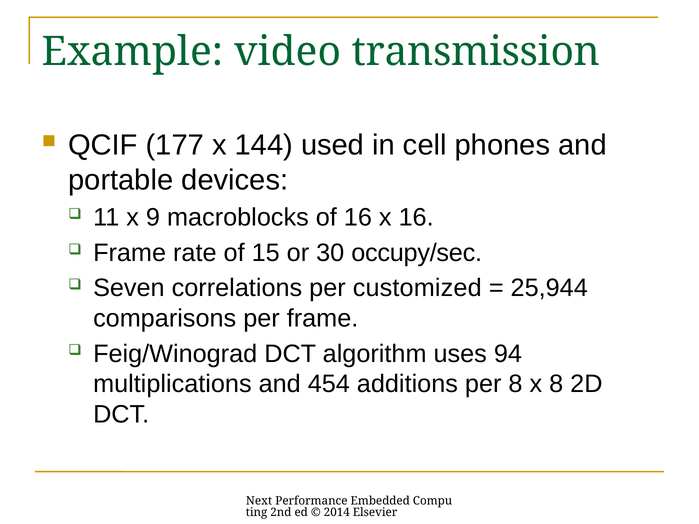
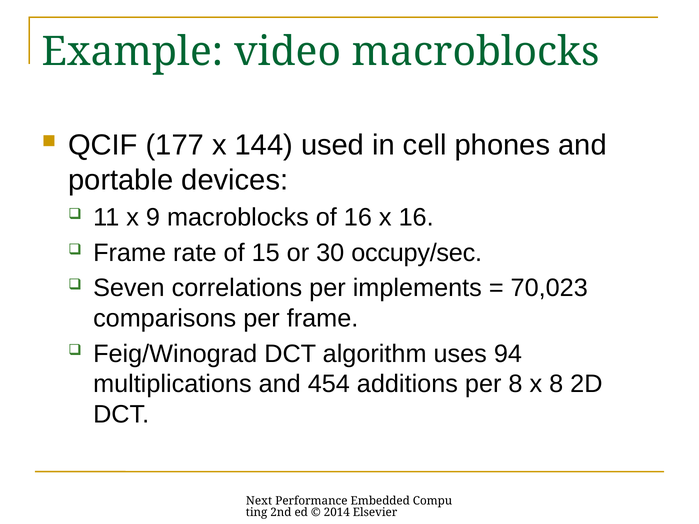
video transmission: transmission -> macroblocks
customized: customized -> implements
25,944: 25,944 -> 70,023
